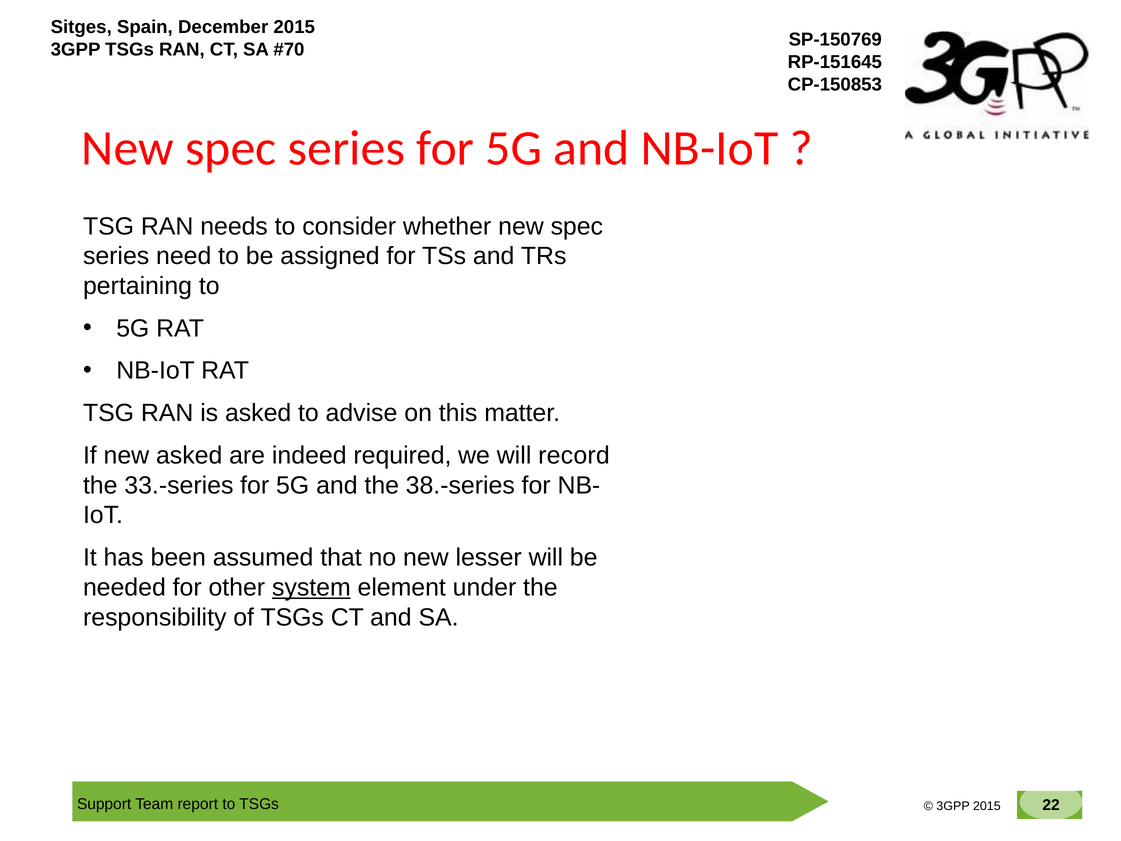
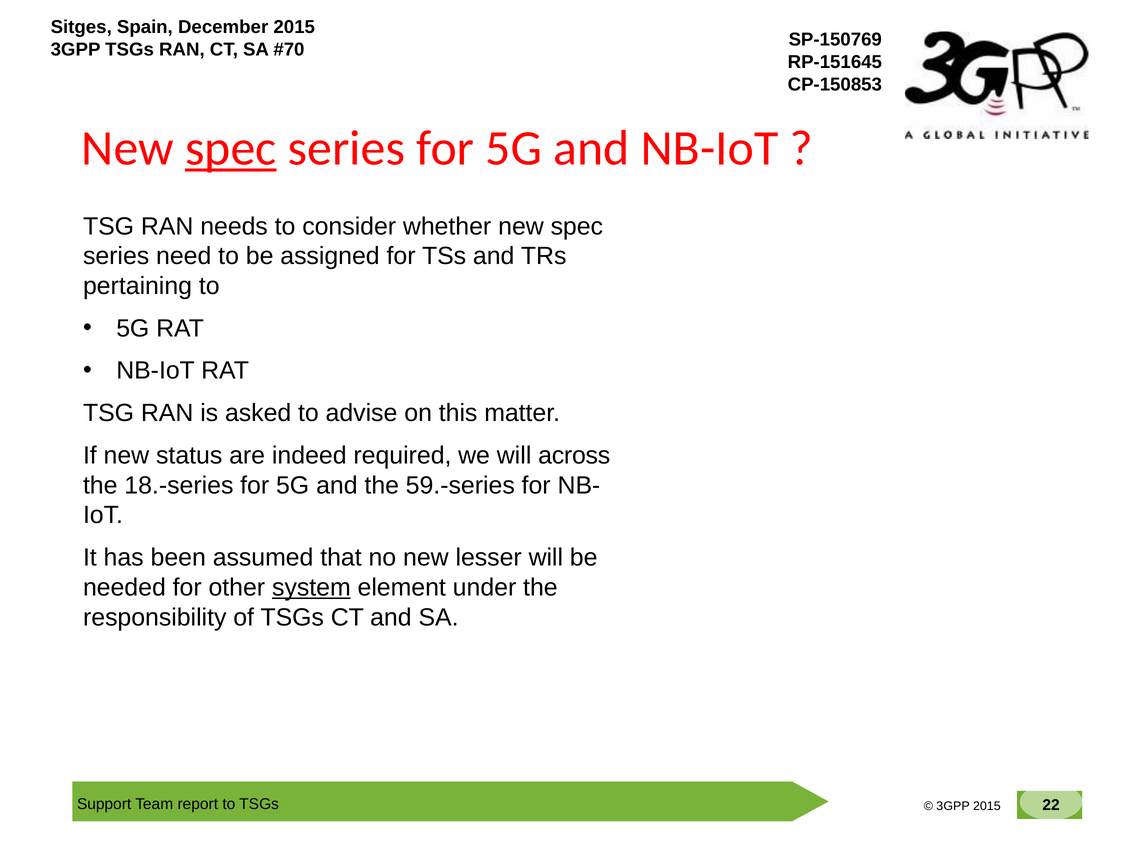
spec at (231, 148) underline: none -> present
new asked: asked -> status
record: record -> across
33.-series: 33.-series -> 18.-series
38.-series: 38.-series -> 59.-series
